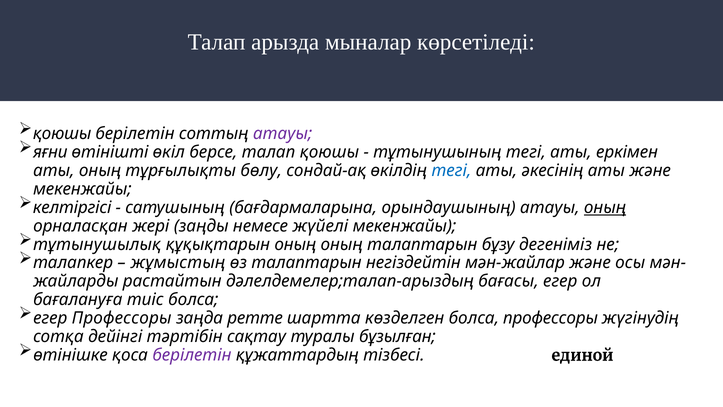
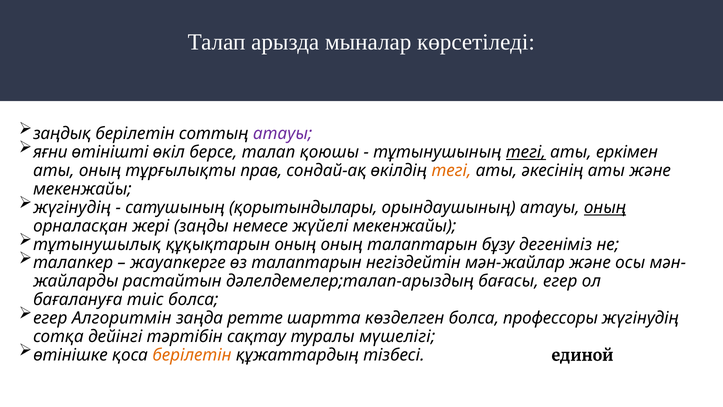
қоюшы at (62, 134): қоюшы -> заңдық
тегі at (526, 152) underline: none -> present
тұрғылықты бөлу: бөлу -> прав
тегі at (451, 170) colour: blue -> orange
келтіргісі at (72, 207): келтіргісі -> жүгінудің
бағдармаларына: бағдармаларына -> қорытындылары
жұмыстың: жұмыстың -> жауапкерге
егер Профессоры: Профессоры -> Алгоритмін
бұзылған: бұзылған -> мүшелігі
берілетін at (192, 355) colour: purple -> orange
